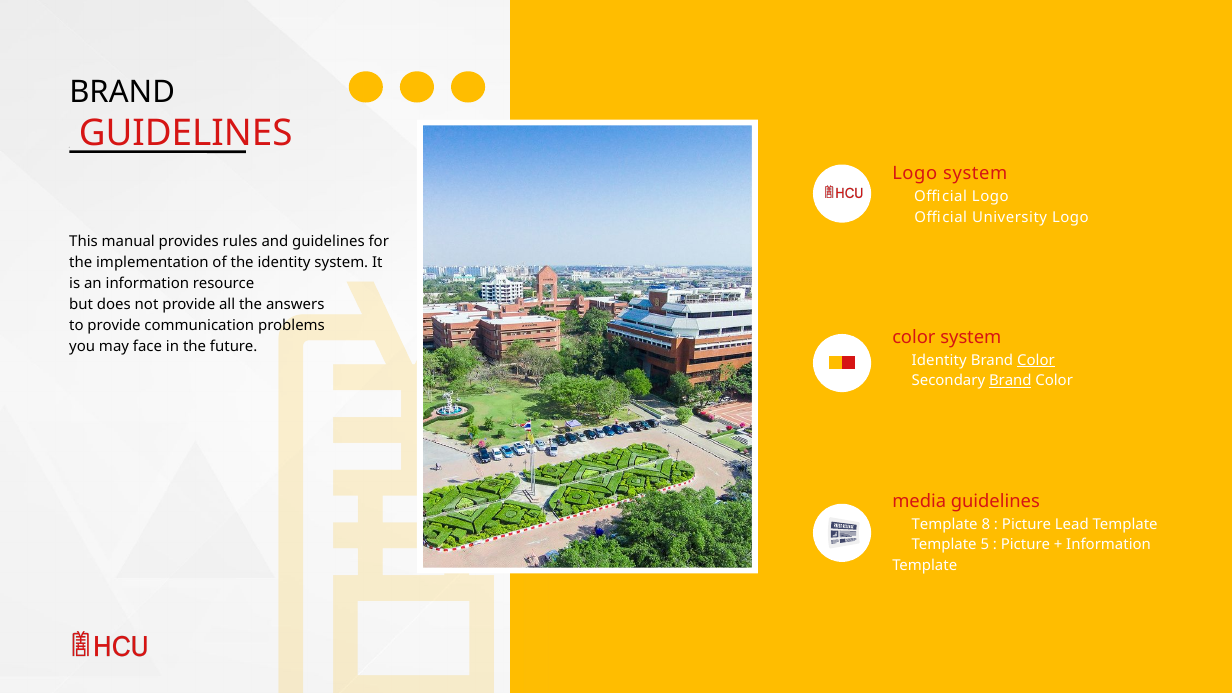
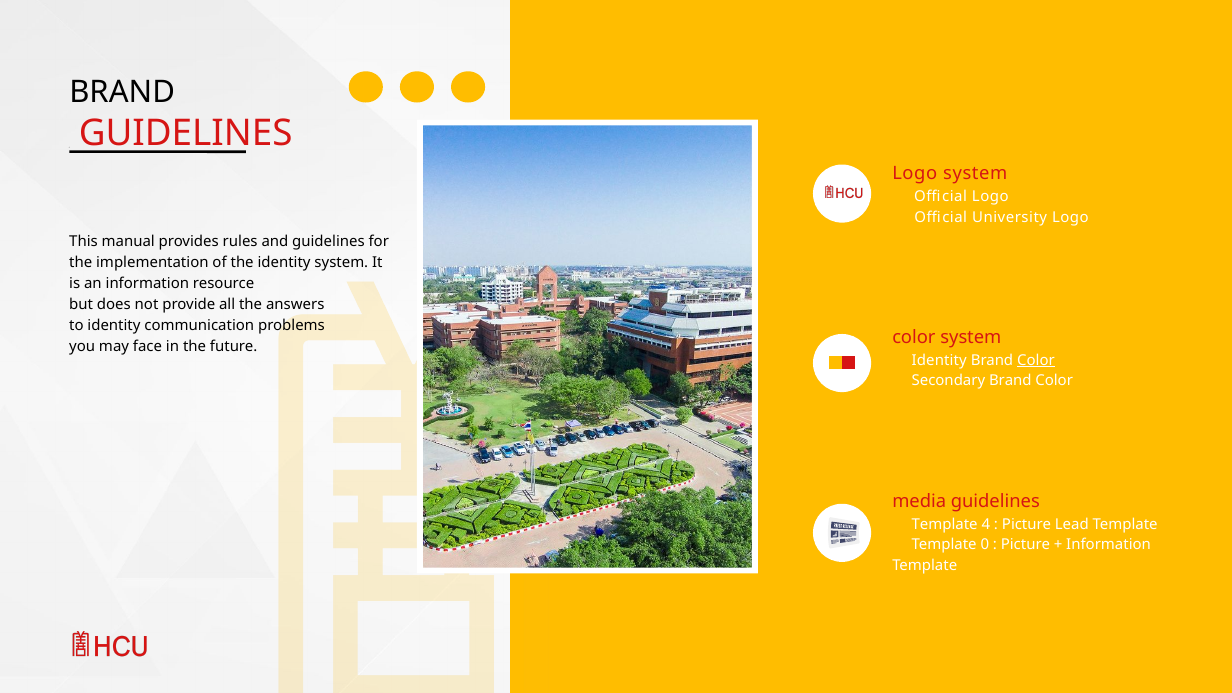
to provide: provide -> identity
Brand at (1010, 381) underline: present -> none
8: 8 -> 4
5: 5 -> 0
